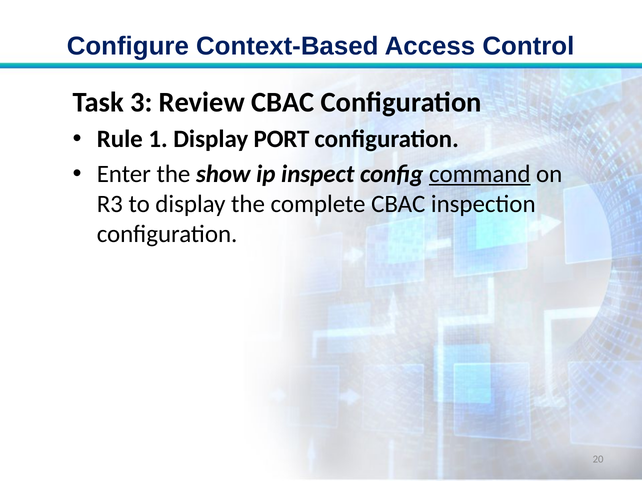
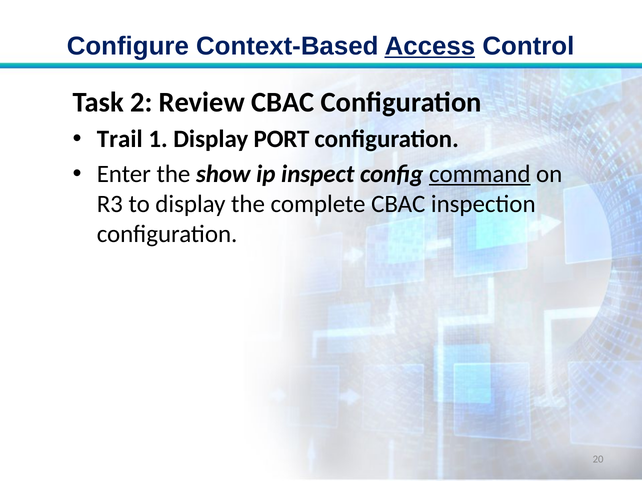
Access underline: none -> present
3: 3 -> 2
Rule: Rule -> Trail
